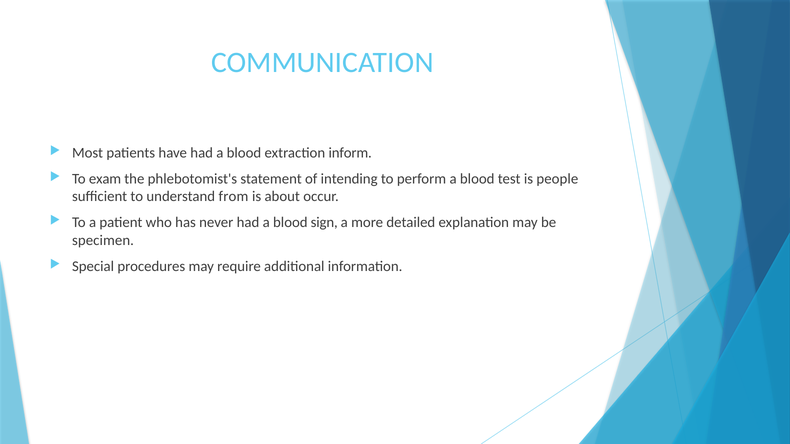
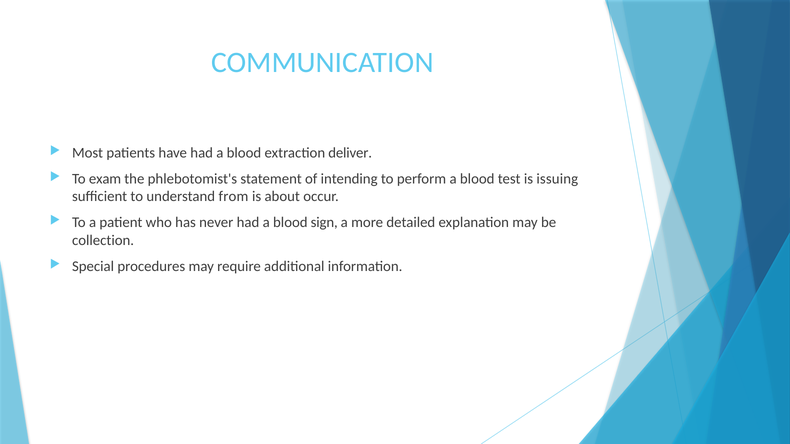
inform: inform -> deliver
people: people -> issuing
specimen: specimen -> collection
